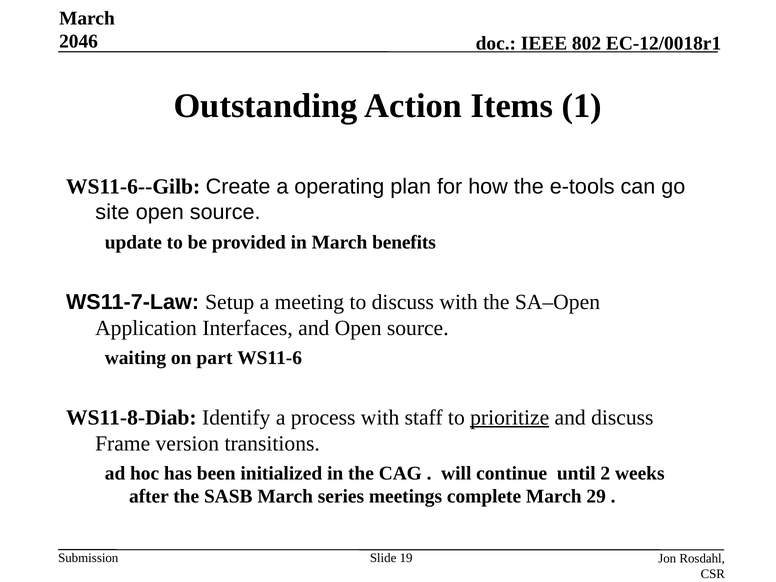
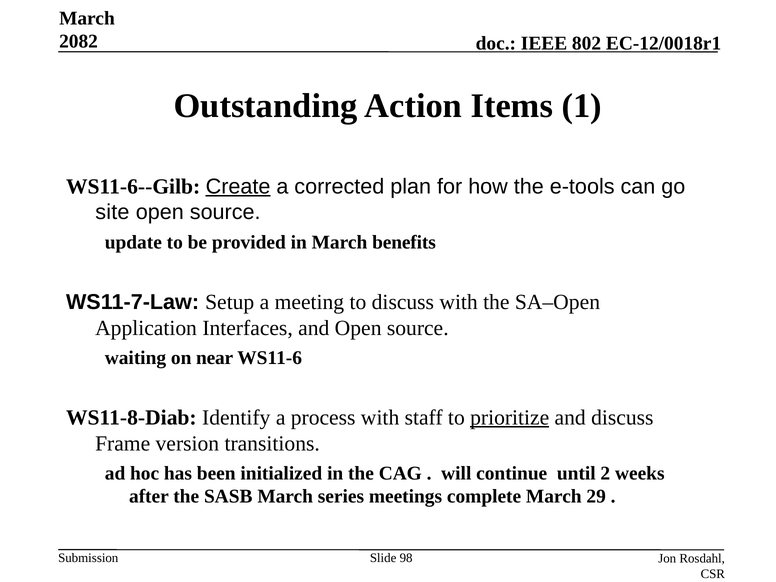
2046: 2046 -> 2082
Create underline: none -> present
operating: operating -> corrected
part: part -> near
19: 19 -> 98
